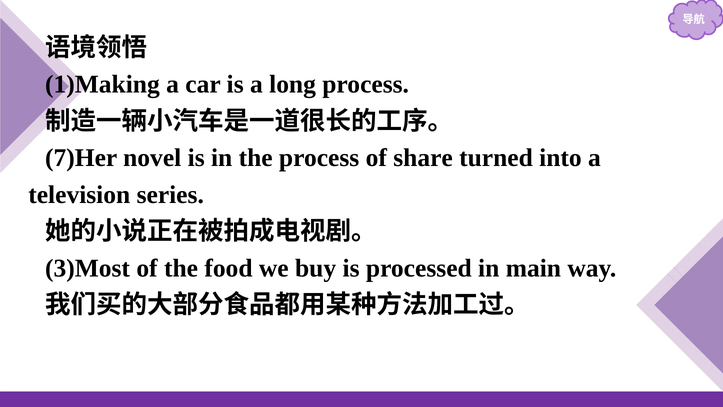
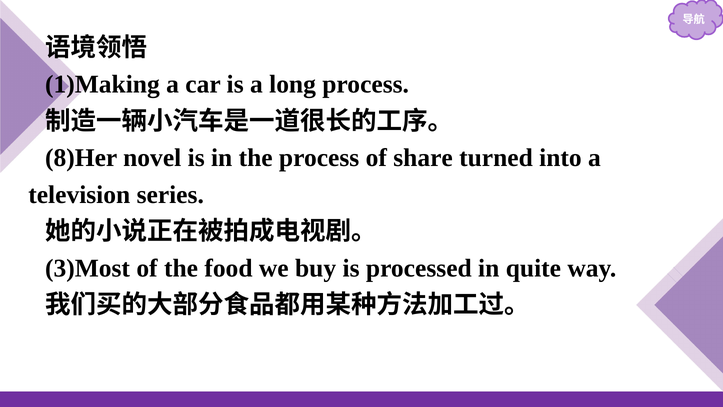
7)Her: 7)Her -> 8)Her
main: main -> quite
